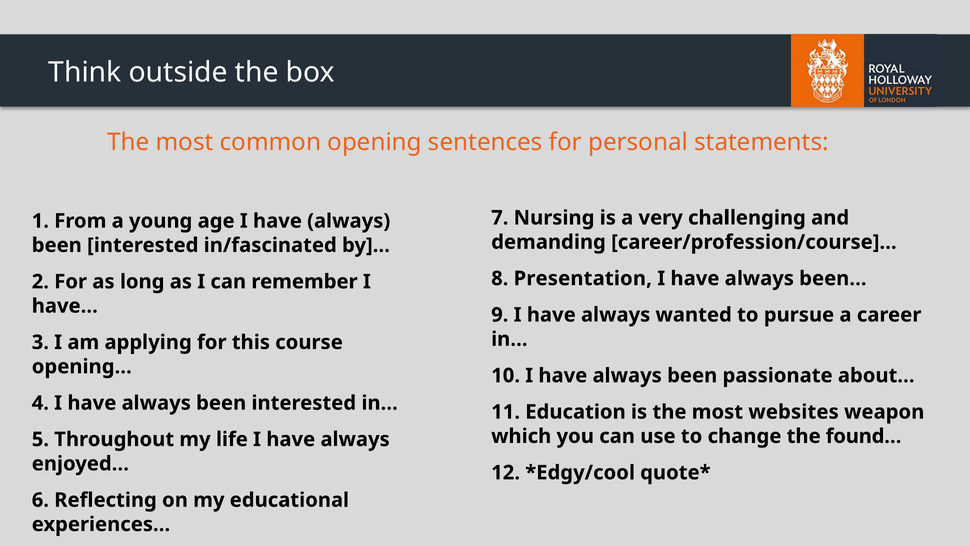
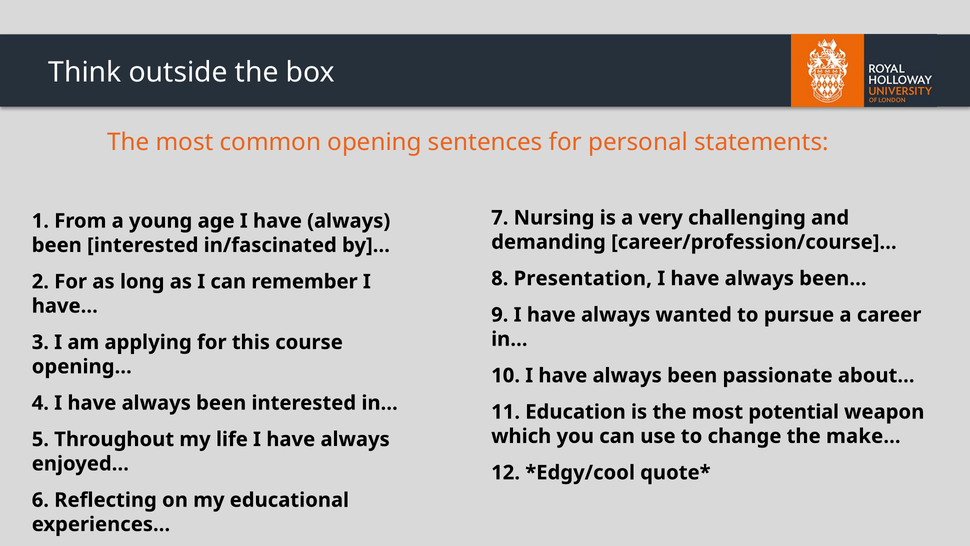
websites: websites -> potential
found…: found… -> make…
